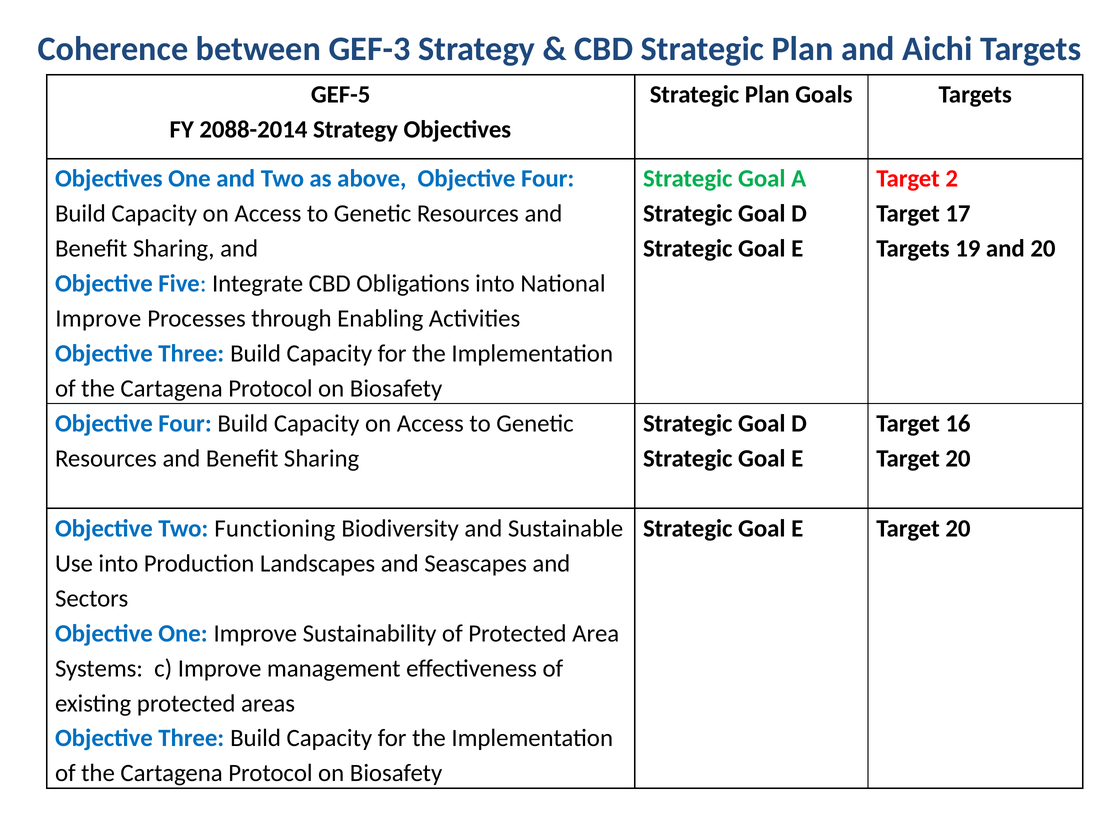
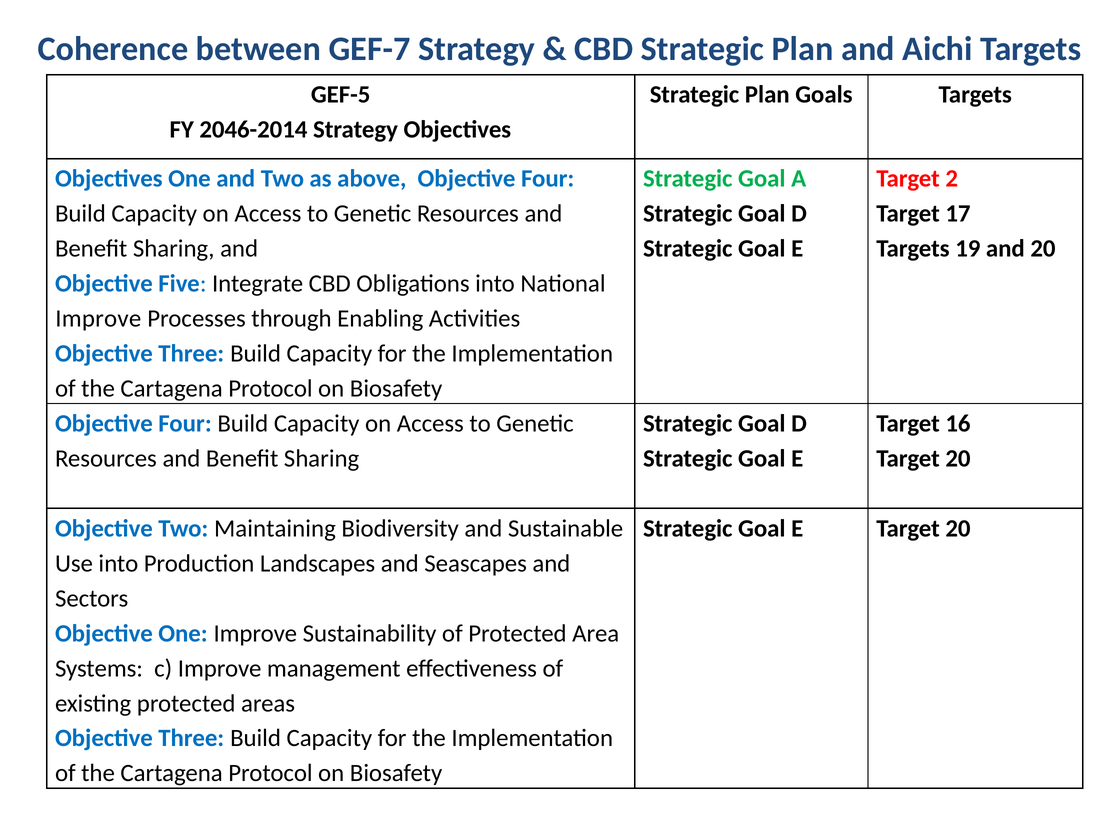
GEF-3: GEF-3 -> GEF-7
2088-2014: 2088-2014 -> 2046-2014
Functioning: Functioning -> Maintaining
